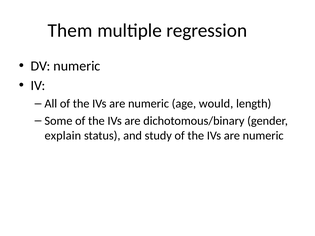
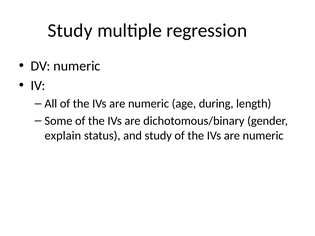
Them at (70, 30): Them -> Study
would: would -> during
